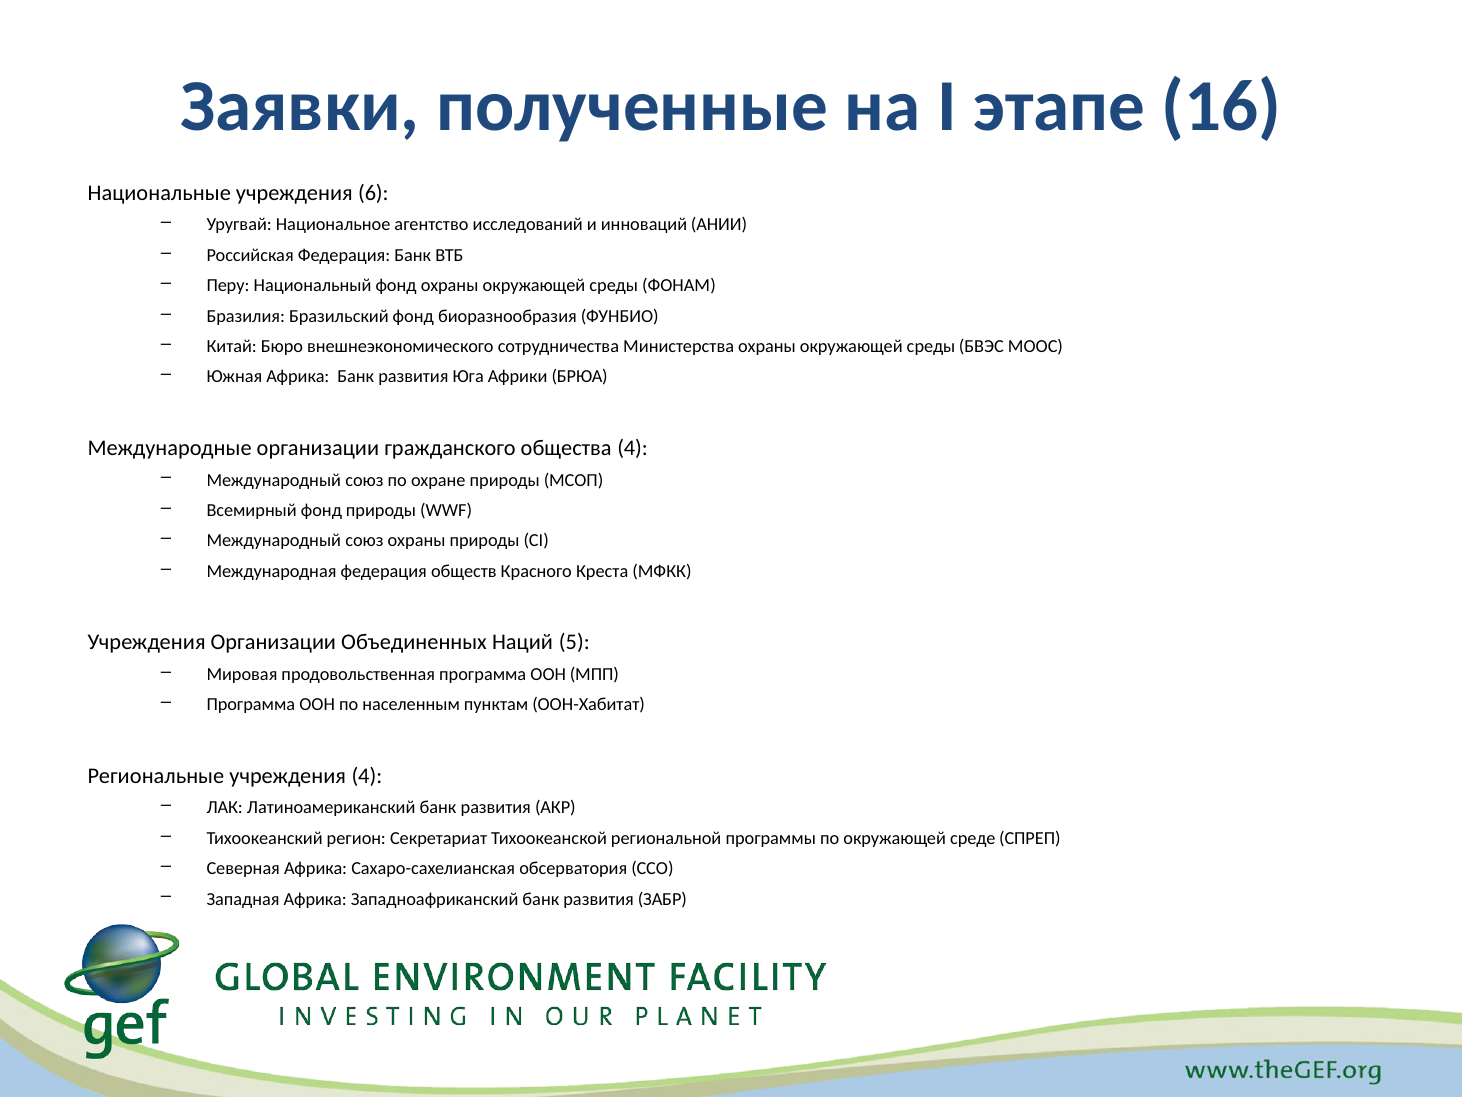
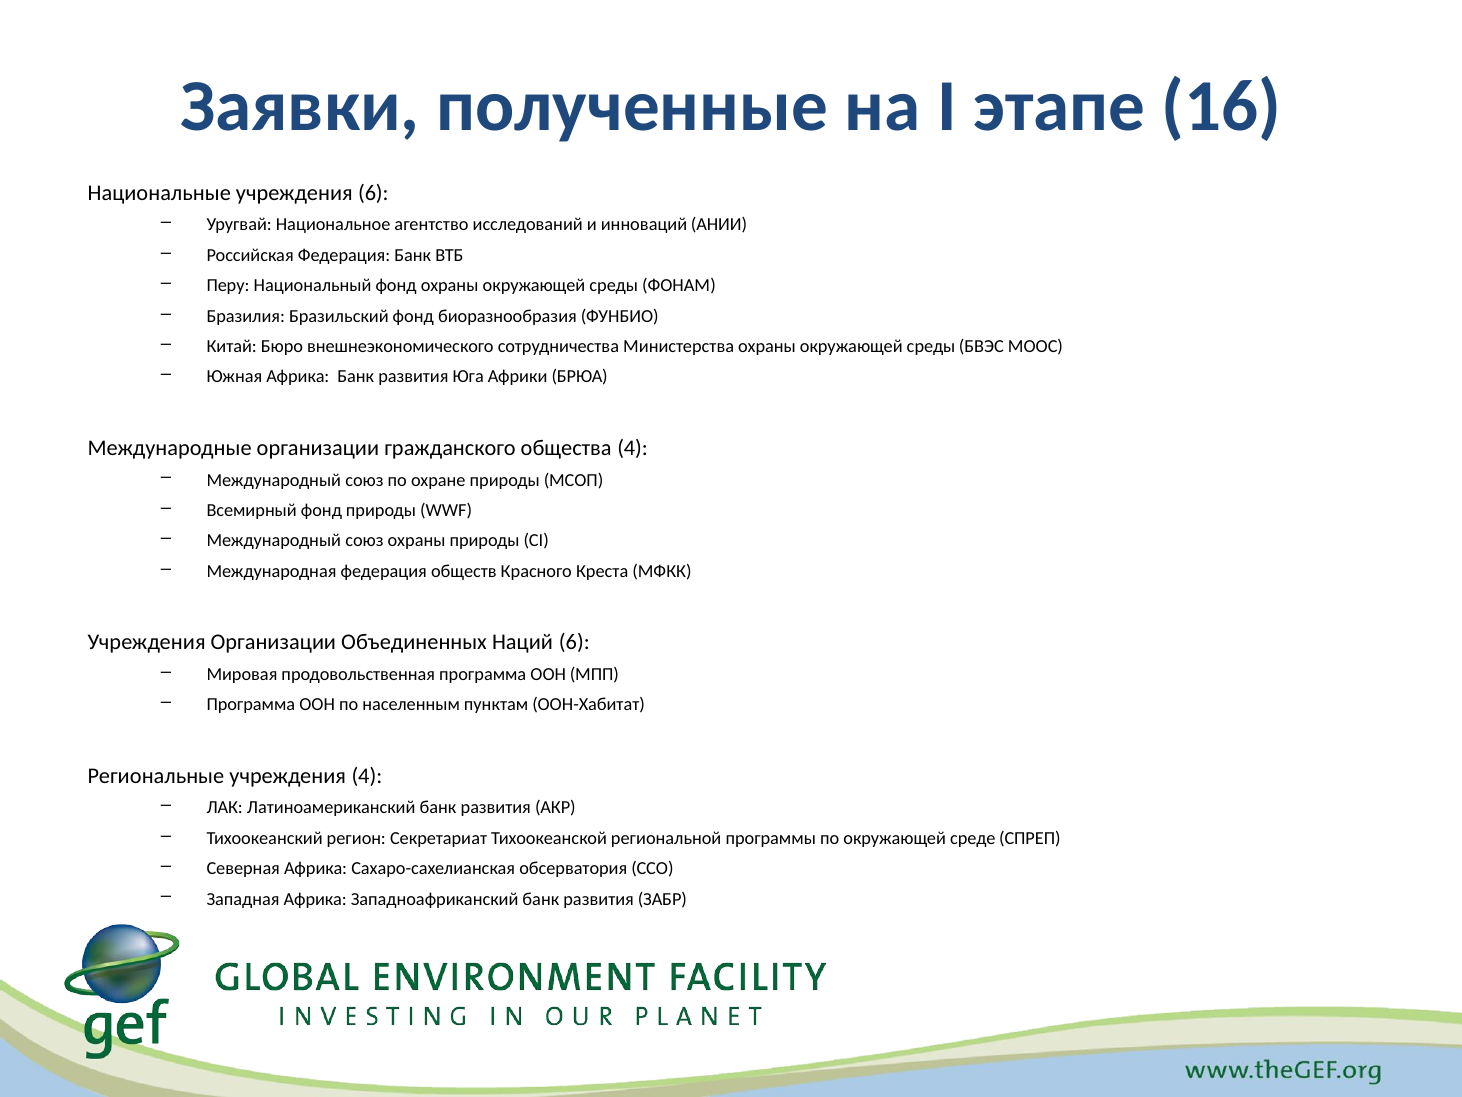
Наций 5: 5 -> 6
